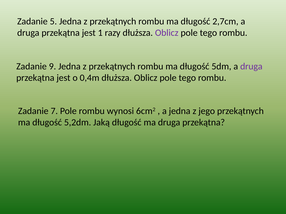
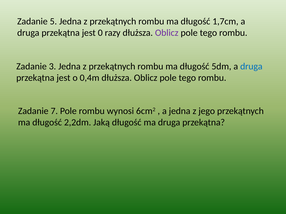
2,7cm: 2,7cm -> 1,7cm
1: 1 -> 0
9: 9 -> 3
druga at (251, 66) colour: purple -> blue
5,2dm: 5,2dm -> 2,2dm
